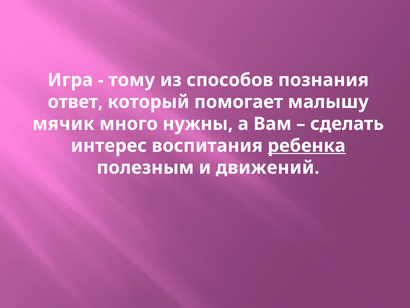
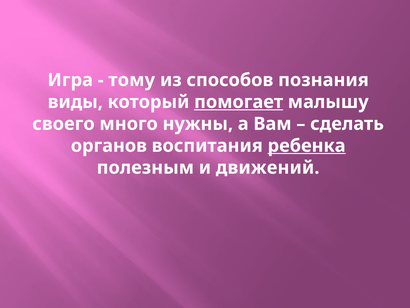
ответ: ответ -> виды
помогает underline: none -> present
мячик: мячик -> своего
интерес: интерес -> органов
